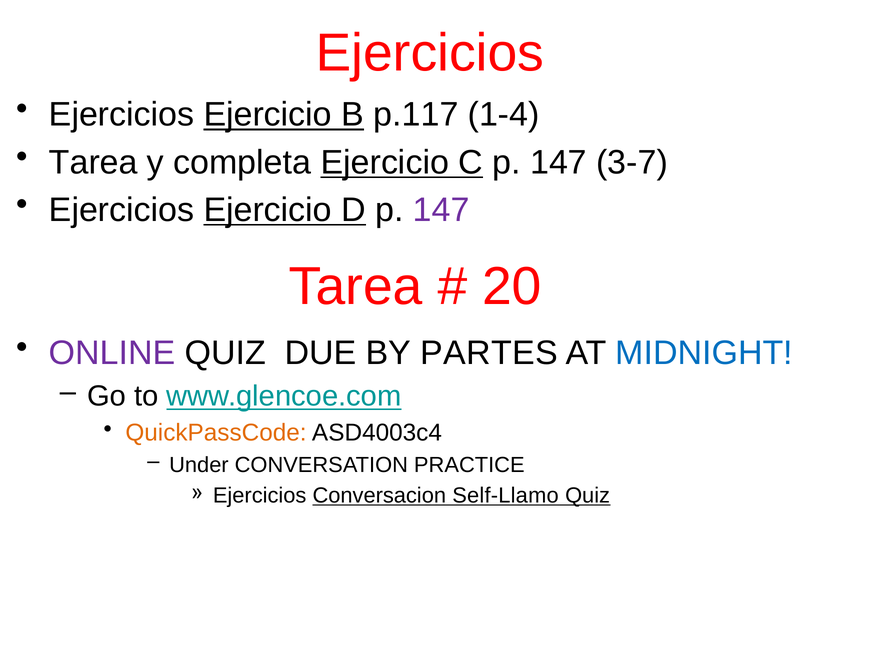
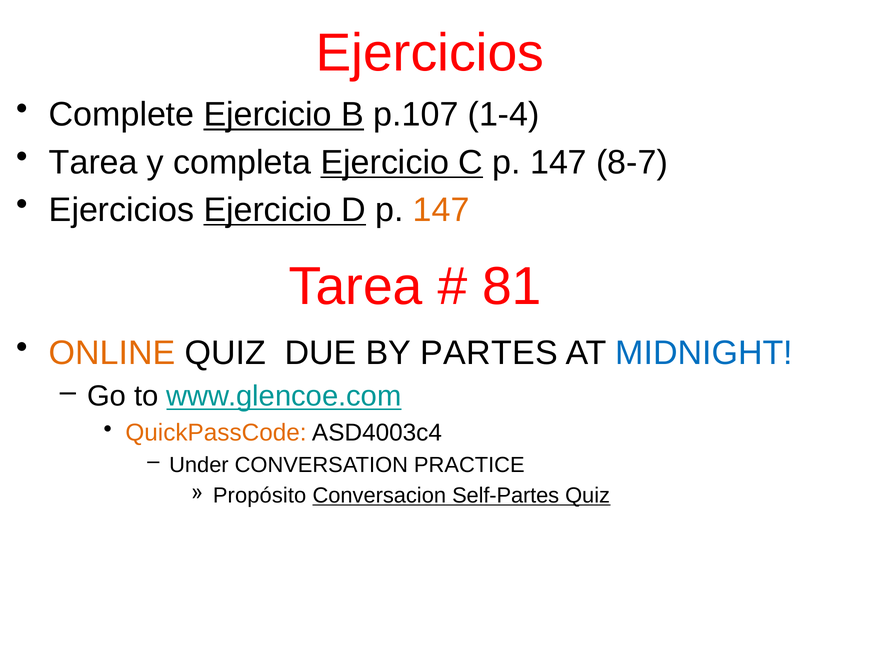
Ejercicios at (122, 115): Ejercicios -> Complete
p.117: p.117 -> p.107
3-7: 3-7 -> 8-7
147 at (441, 210) colour: purple -> orange
20: 20 -> 81
ONLINE colour: purple -> orange
Ejercicios at (260, 496): Ejercicios -> Propósito
Self-Llamo: Self-Llamo -> Self-Partes
